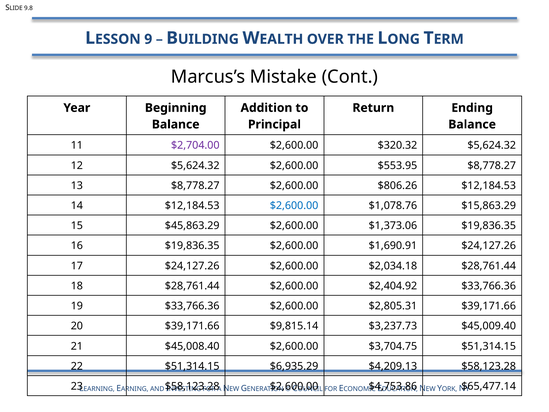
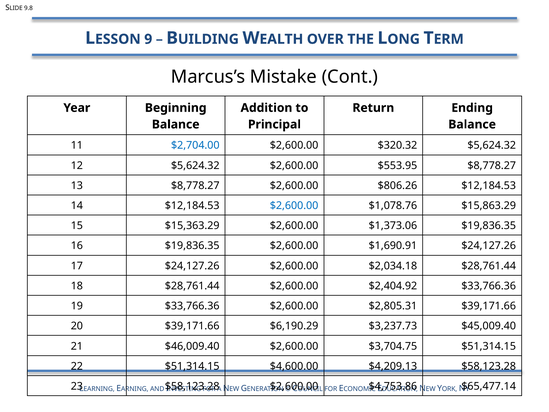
$2,704.00 colour: purple -> blue
$45,863.29: $45,863.29 -> $15,363.29
$9,815.14: $9,815.14 -> $6,190.29
$45,008.40: $45,008.40 -> $46,009.40
$6,935.29: $6,935.29 -> $4,600.00
